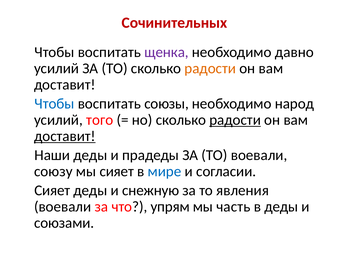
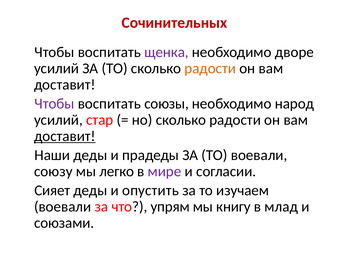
давно: давно -> дворе
Чтобы at (54, 104) colour: blue -> purple
того: того -> стар
радости at (235, 120) underline: present -> none
мы сияет: сияет -> легко
мире colour: blue -> purple
снежную: снежную -> опустить
явления: явления -> изучаем
часть: часть -> книгу
в деды: деды -> млад
